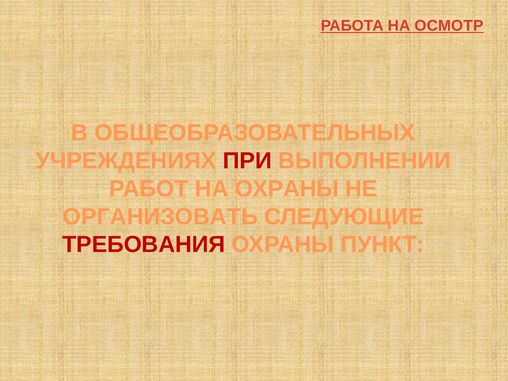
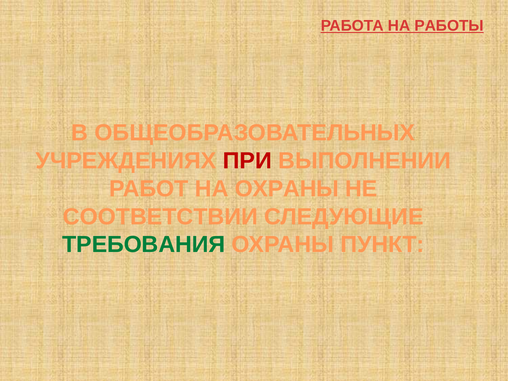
ОСМОТР: ОСМОТР -> РАБОТЫ
ОРГАНИЗОВАТЬ: ОРГАНИЗОВАТЬ -> СООТВЕТСТВИИ
ТРЕБОВАНИЯ colour: red -> green
